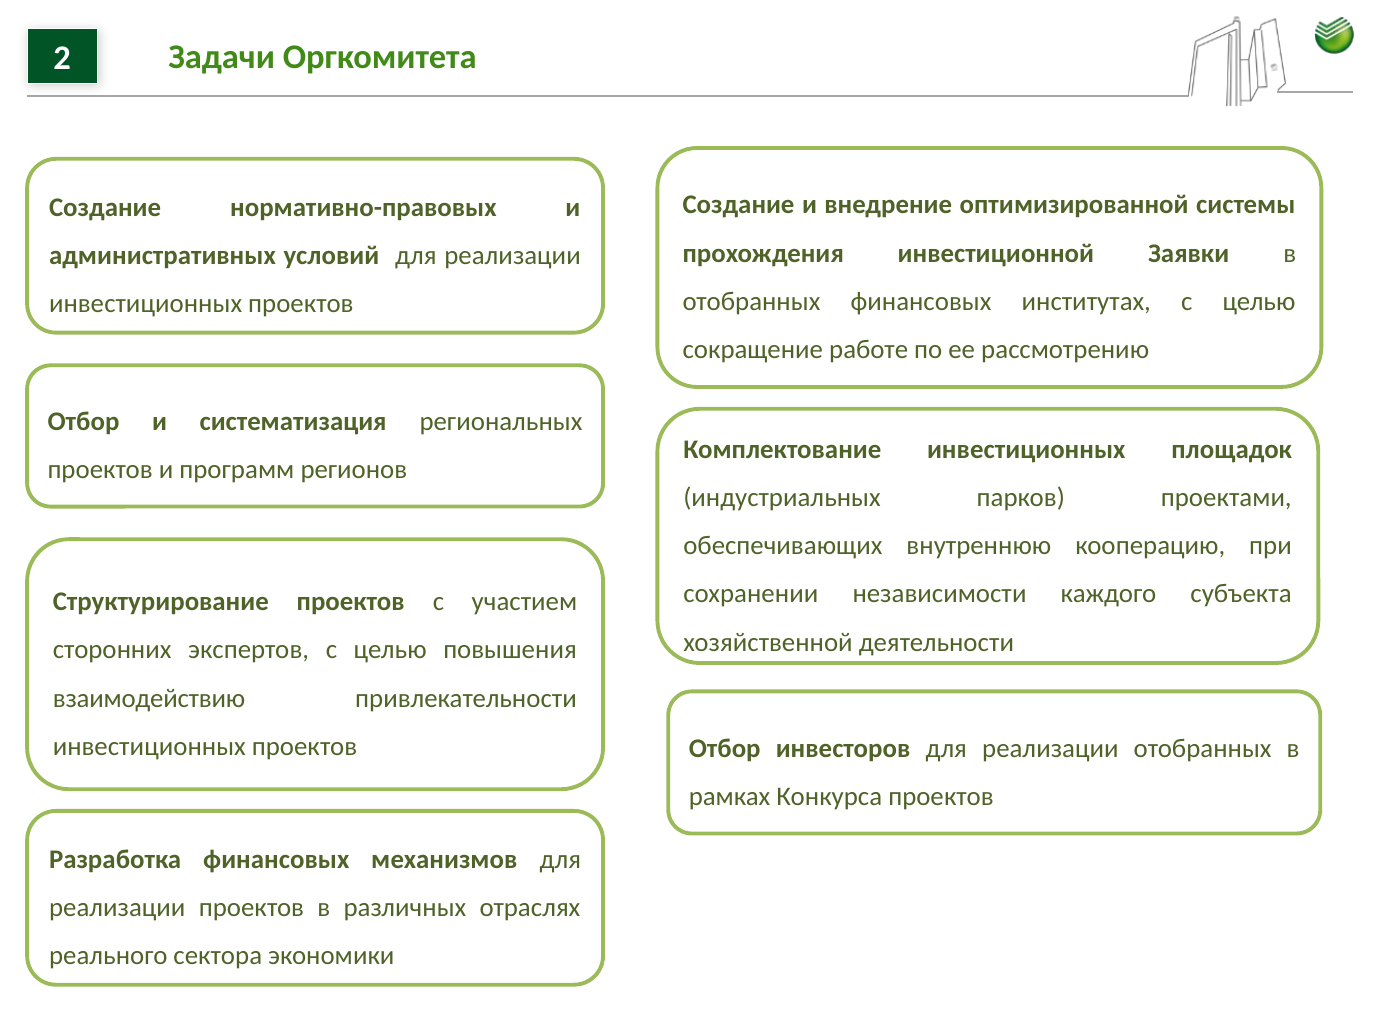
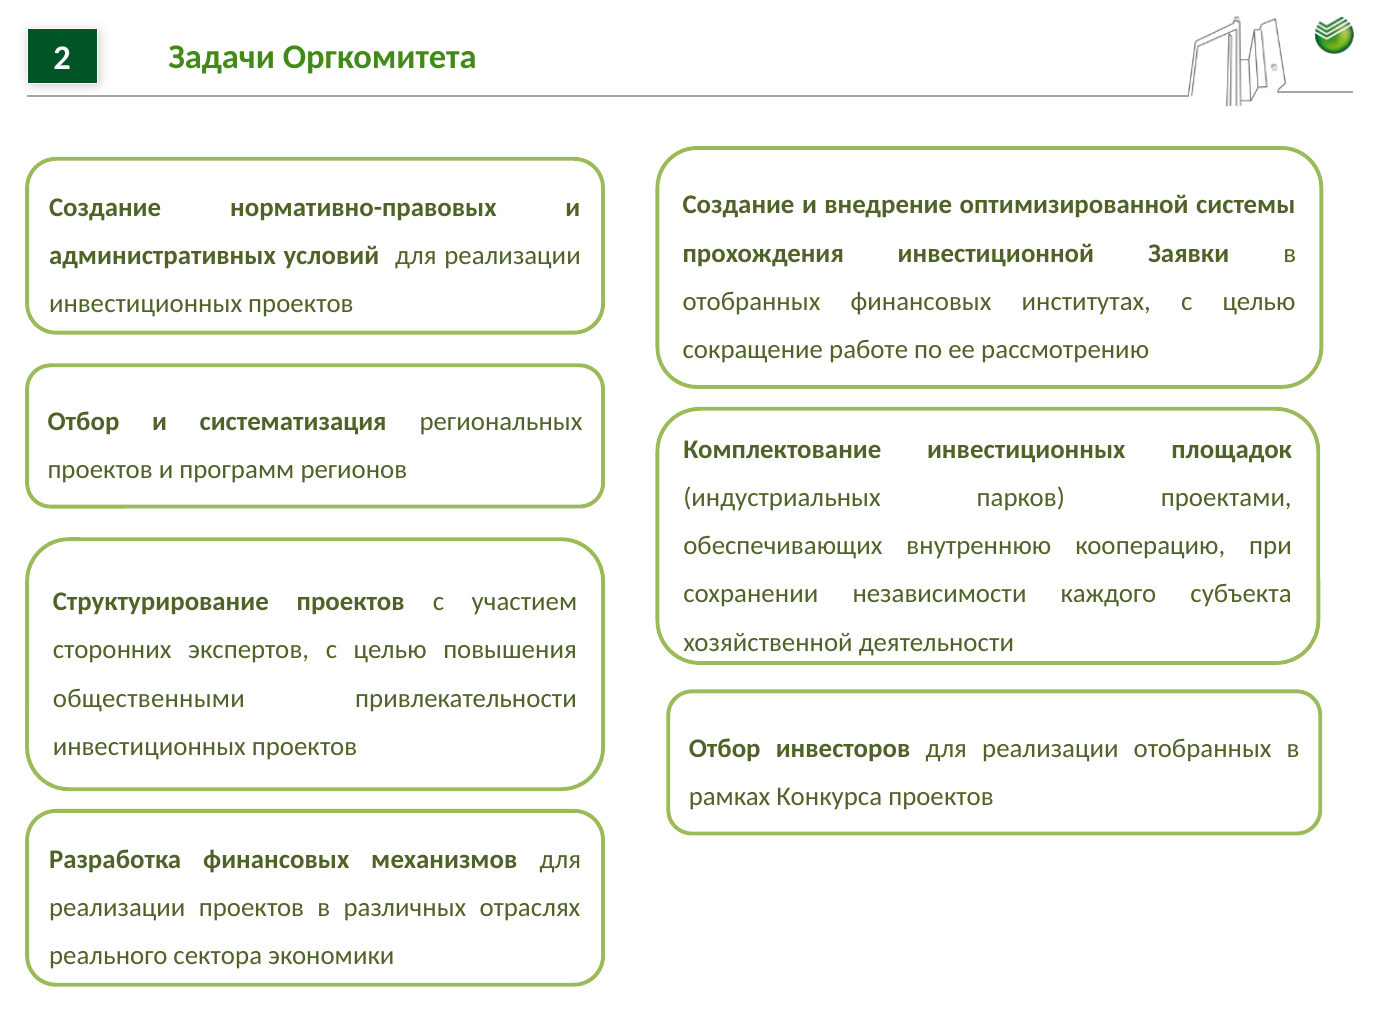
взаимодействию: взаимодействию -> общественными
